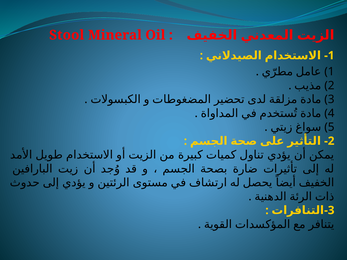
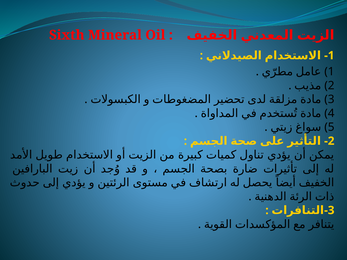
Stool: Stool -> Sixth
